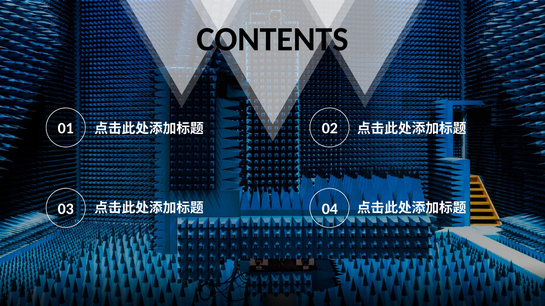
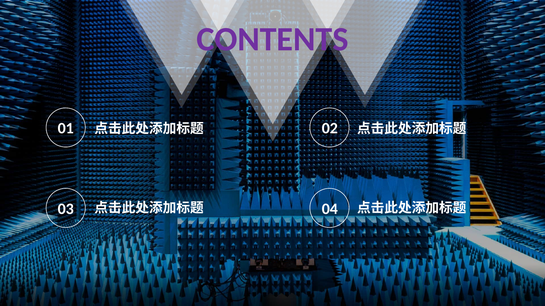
CONTENTS colour: black -> purple
